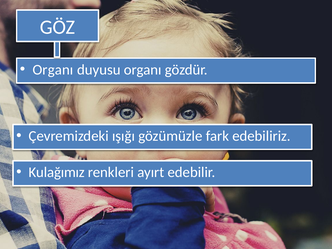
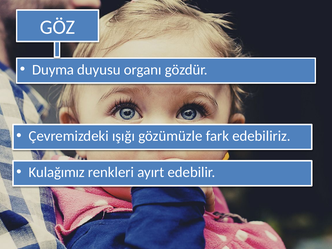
Organı at (53, 70): Organı -> Duyma
